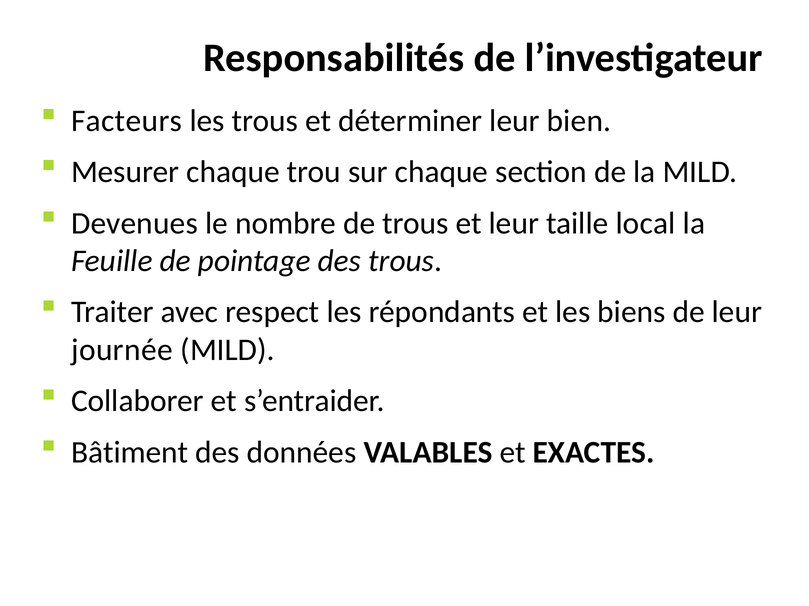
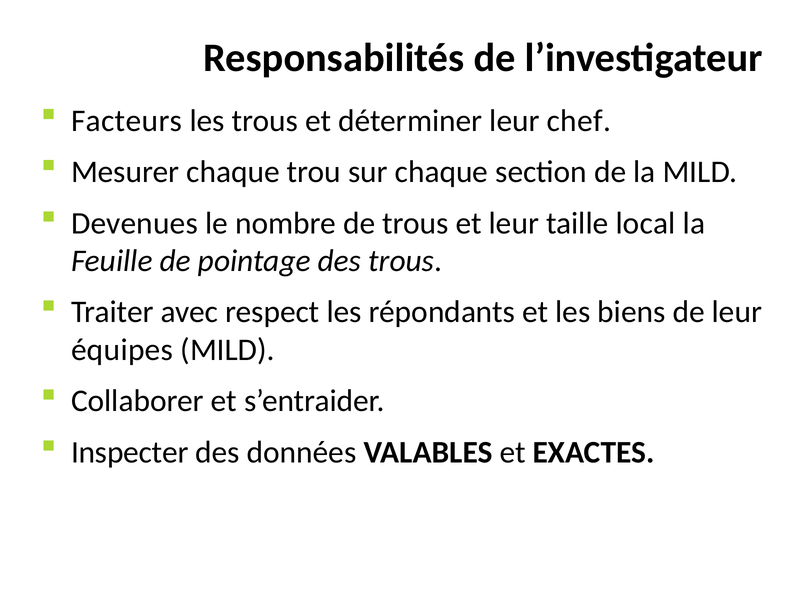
bien: bien -> chef
journée: journée -> équipes
Bâtiment: Bâtiment -> Inspecter
